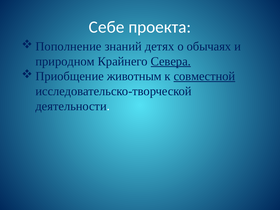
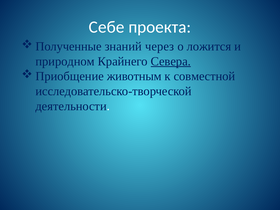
Пополнение: Пополнение -> Полученные
детях: детях -> через
обычаях: обычаях -> ложится
совместной underline: present -> none
